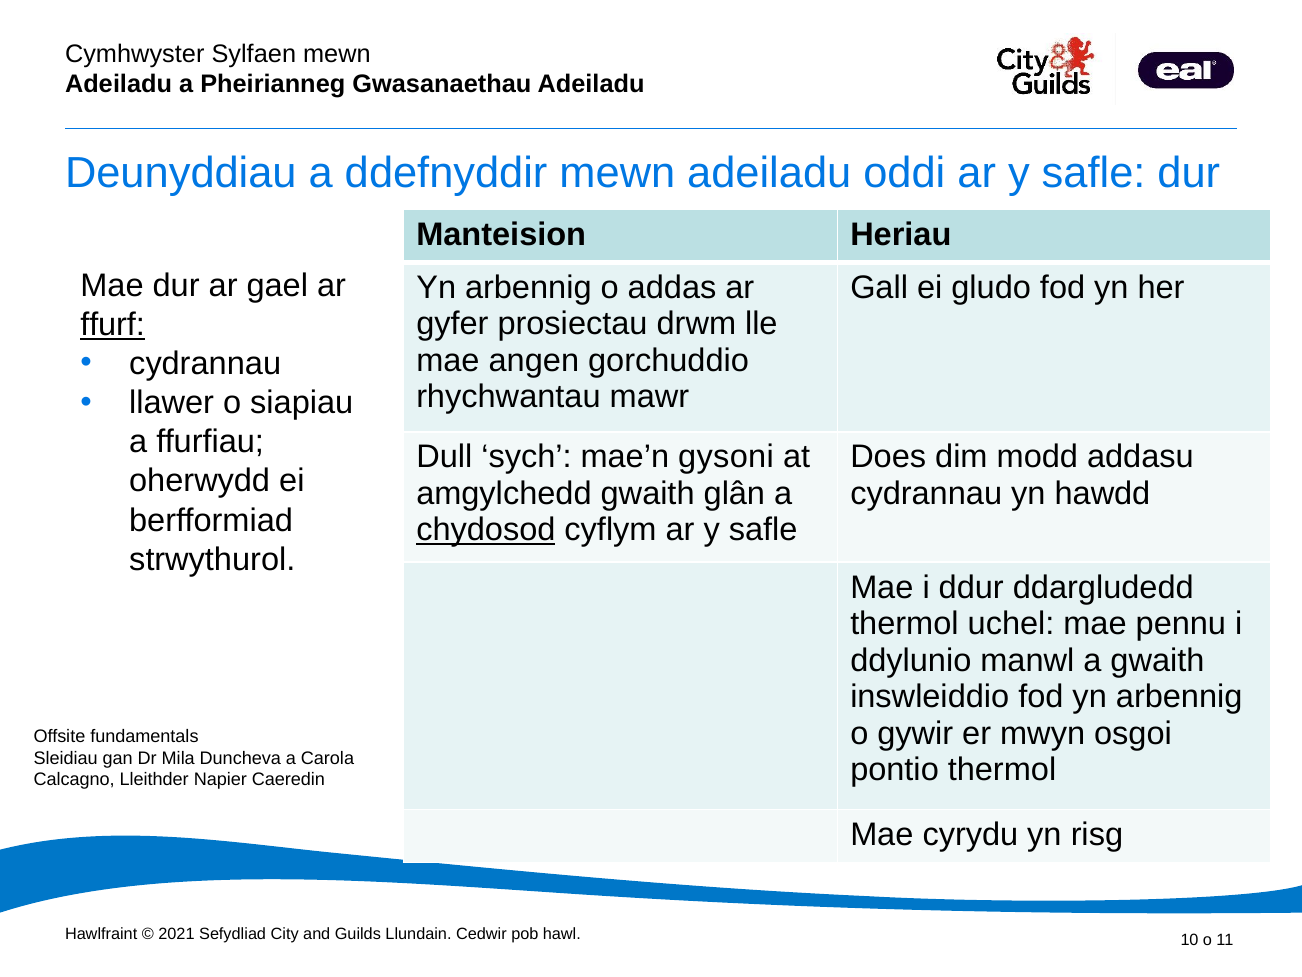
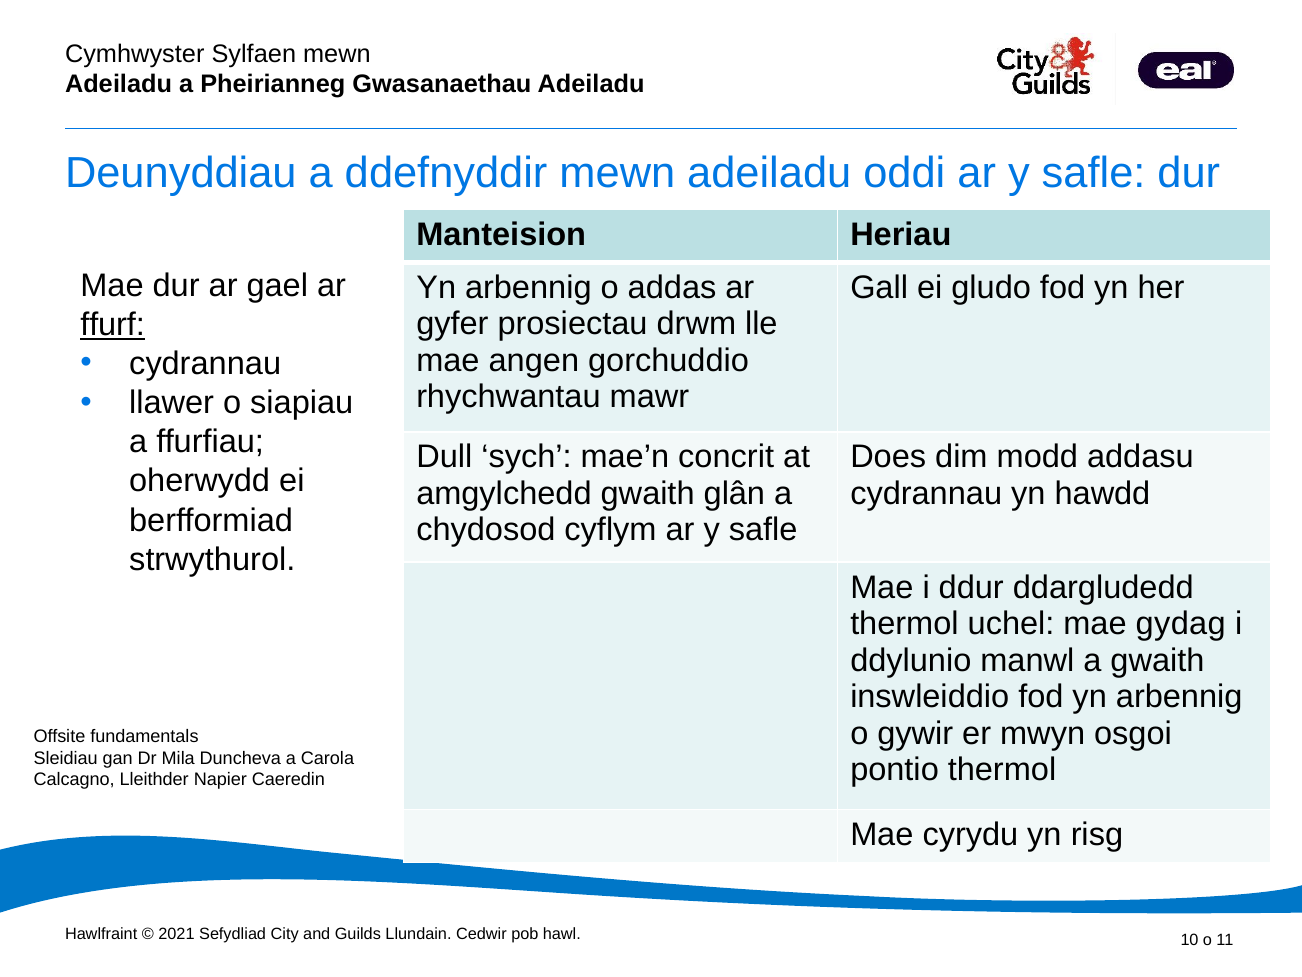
gysoni: gysoni -> concrit
chydosod underline: present -> none
pennu: pennu -> gydag
